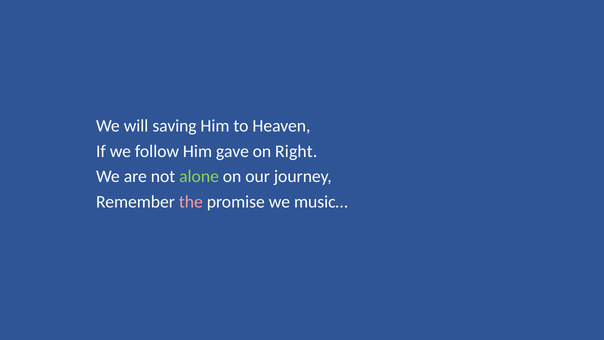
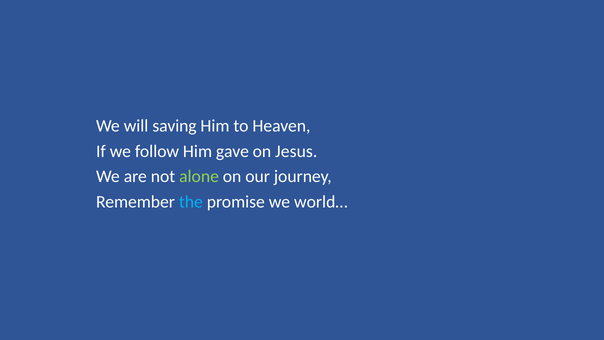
Right: Right -> Jesus
the colour: pink -> light blue
music…: music… -> world…
